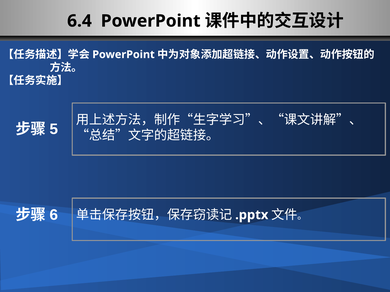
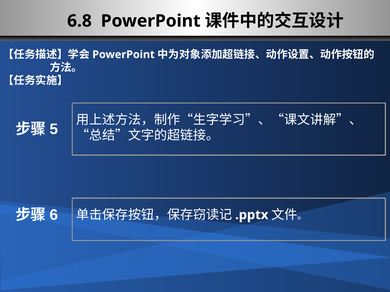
6.4: 6.4 -> 6.8
